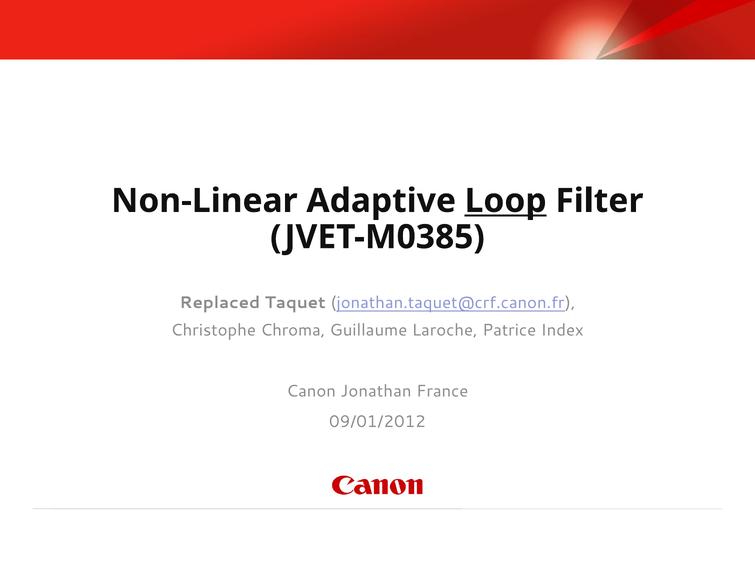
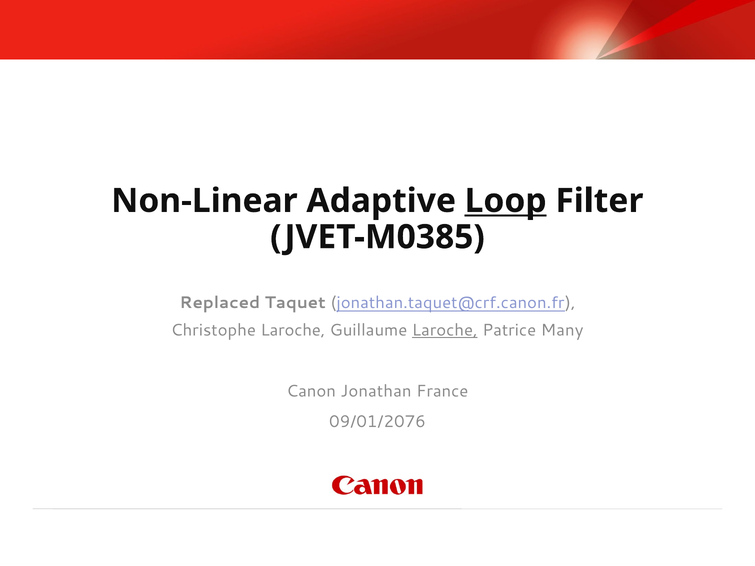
Christophe Chroma: Chroma -> Laroche
Laroche at (445, 331) underline: none -> present
Index: Index -> Many
09/01/2012: 09/01/2012 -> 09/01/2076
